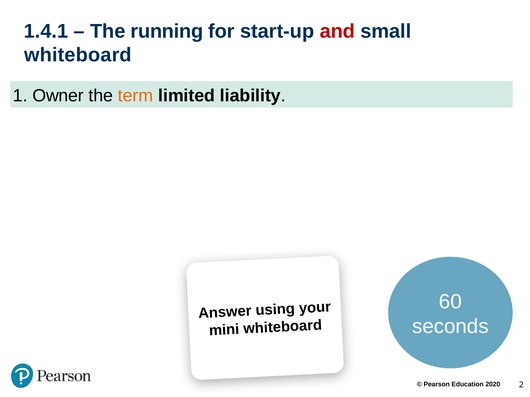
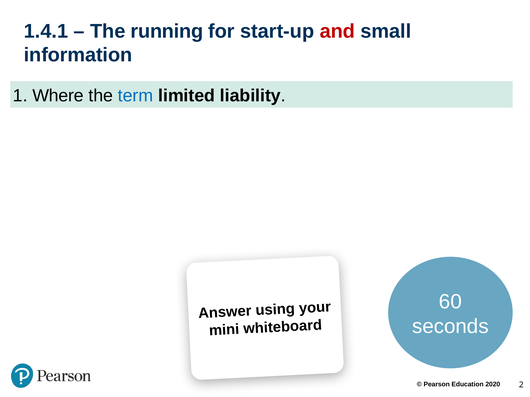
whiteboard at (78, 55): whiteboard -> information
Owner: Owner -> Where
term colour: orange -> blue
